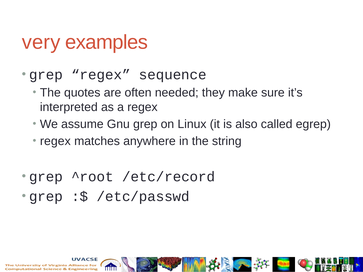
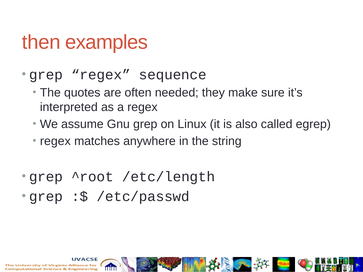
very: very -> then
/etc/record: /etc/record -> /etc/length
